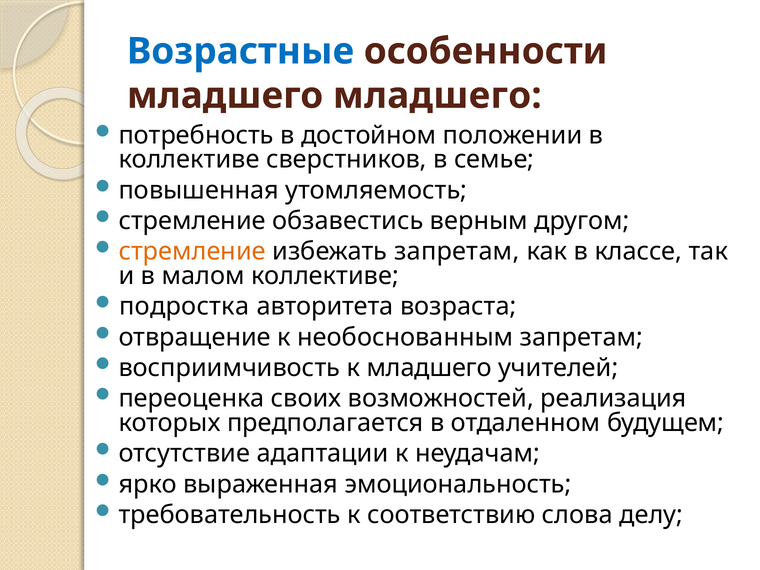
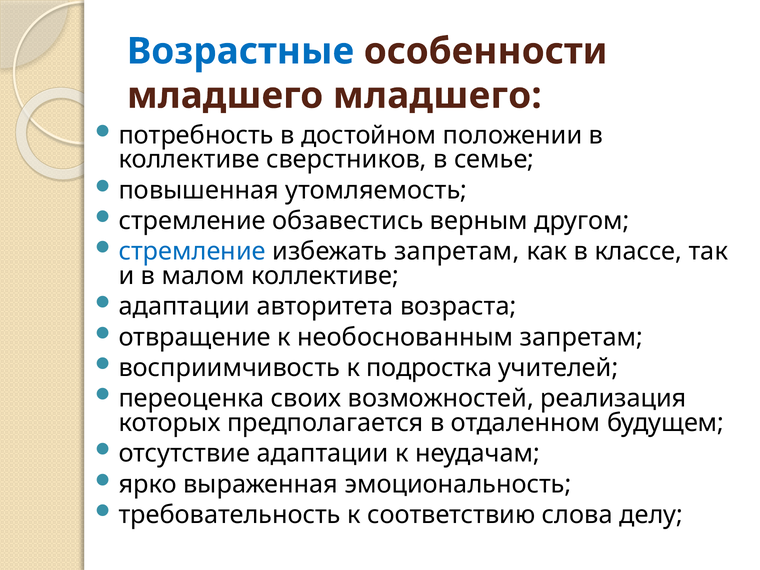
стремление at (192, 252) colour: orange -> blue
подростка at (184, 306): подростка -> адаптации
к младшего: младшего -> подростка
